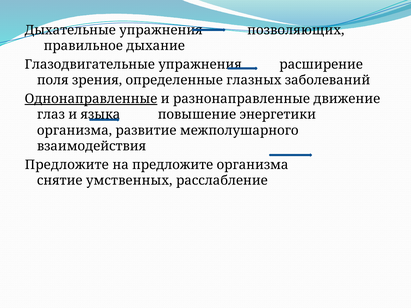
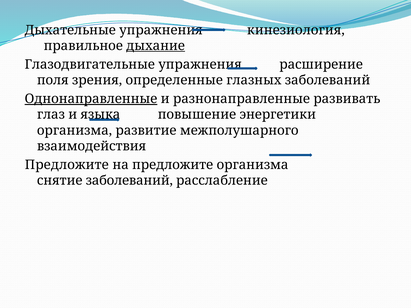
позволяющих: позволяющих -> кинезиология
дыхание underline: none -> present
движение: движение -> развивать
снятие умственных: умственных -> заболеваний
